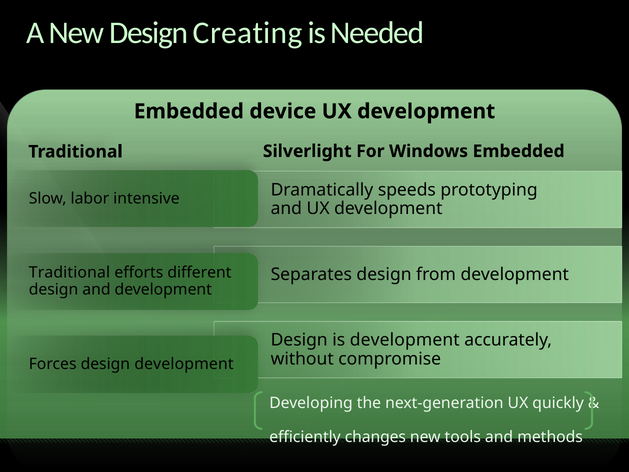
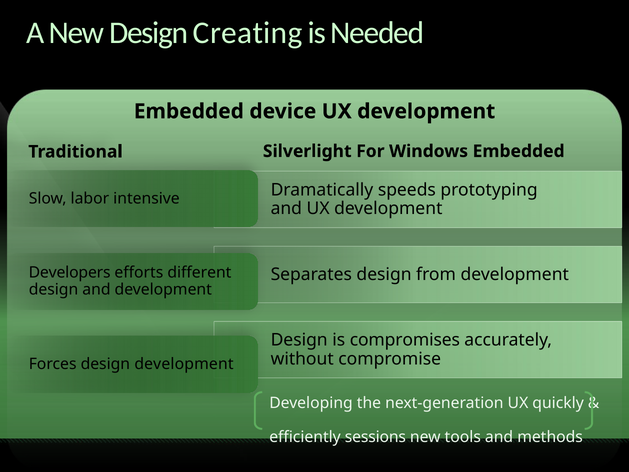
Traditional at (69, 273): Traditional -> Developers
is development: development -> compromises
changes: changes -> sessions
